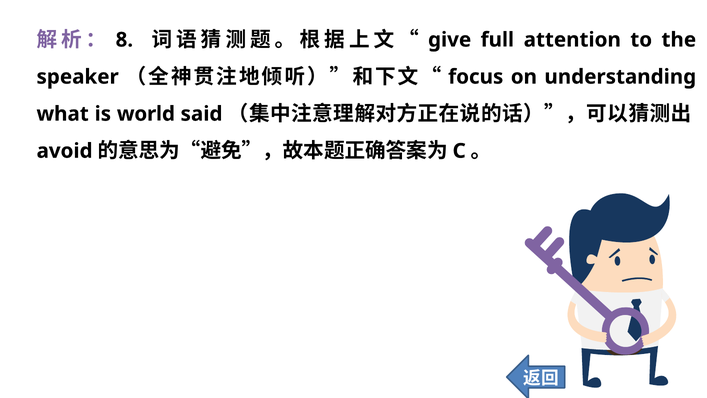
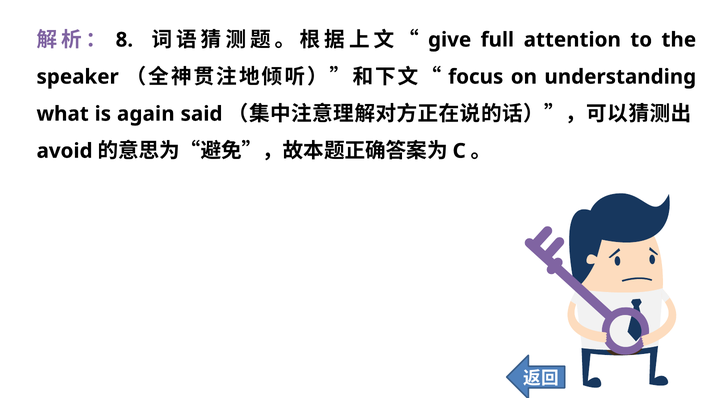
world: world -> again
